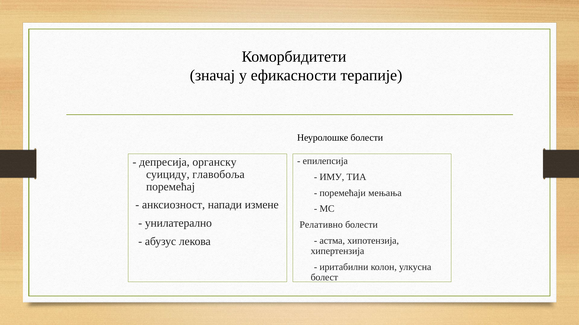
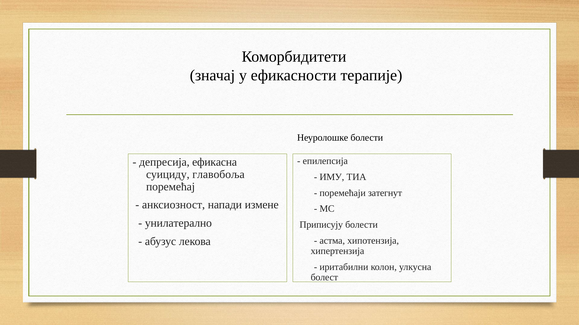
органску: органску -> ефикасна
мењања: мењања -> затегнут
Релативно: Релативно -> Приписују
